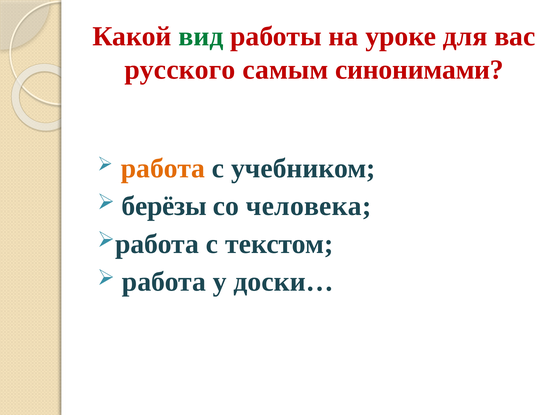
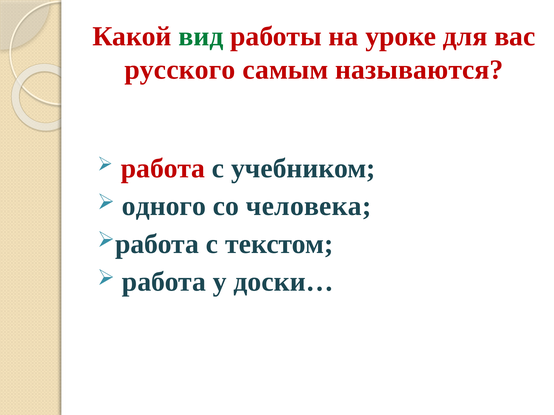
синонимами: синонимами -> называются
работа at (163, 168) colour: orange -> red
берёзы: берёзы -> одного
